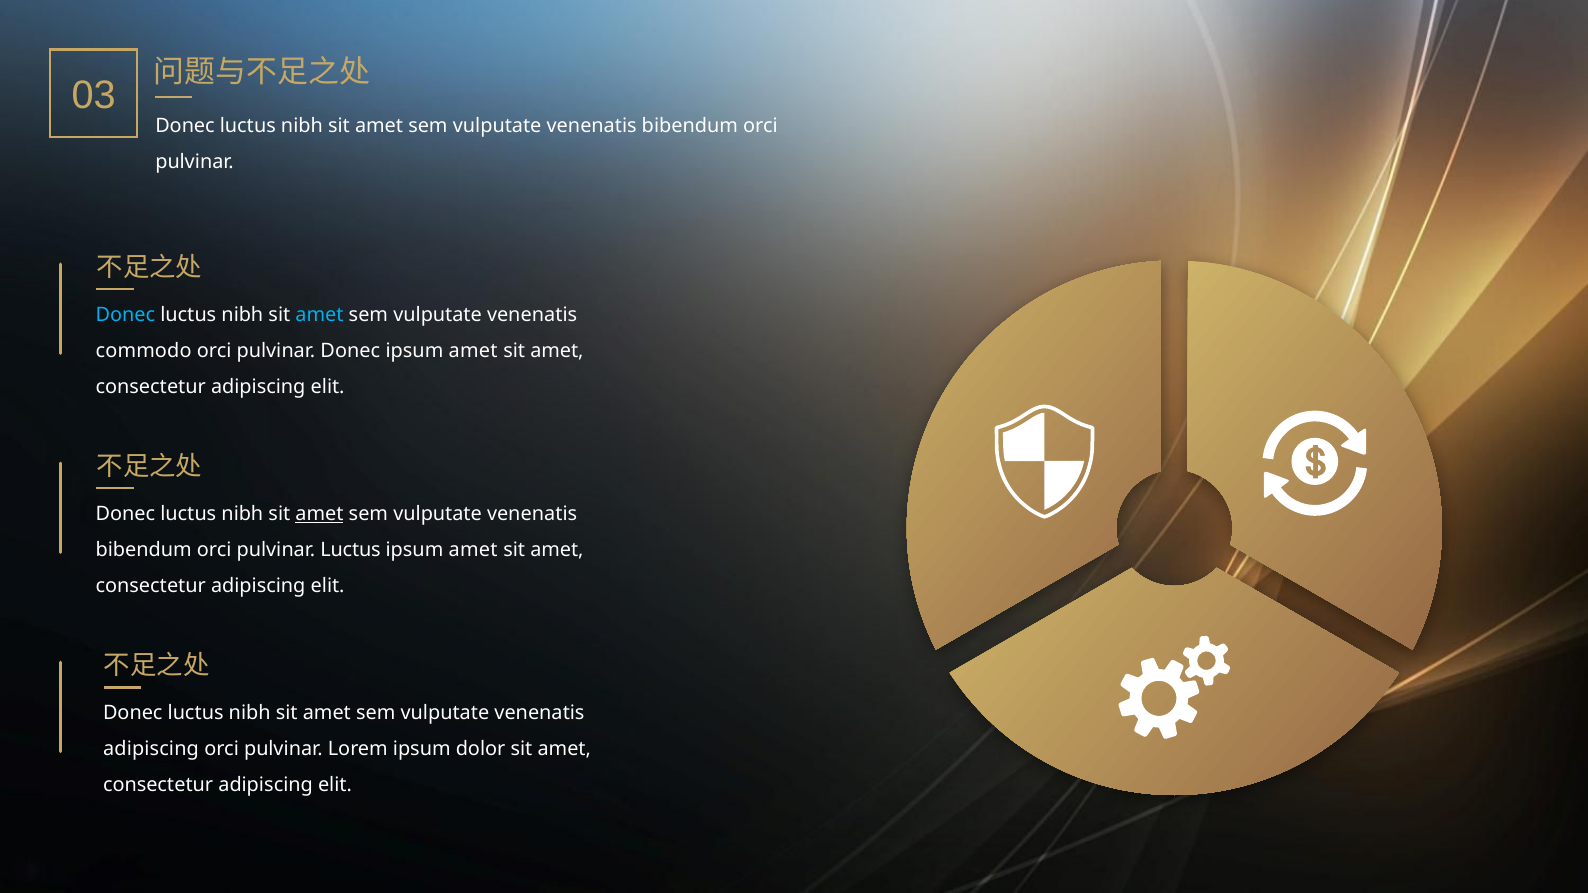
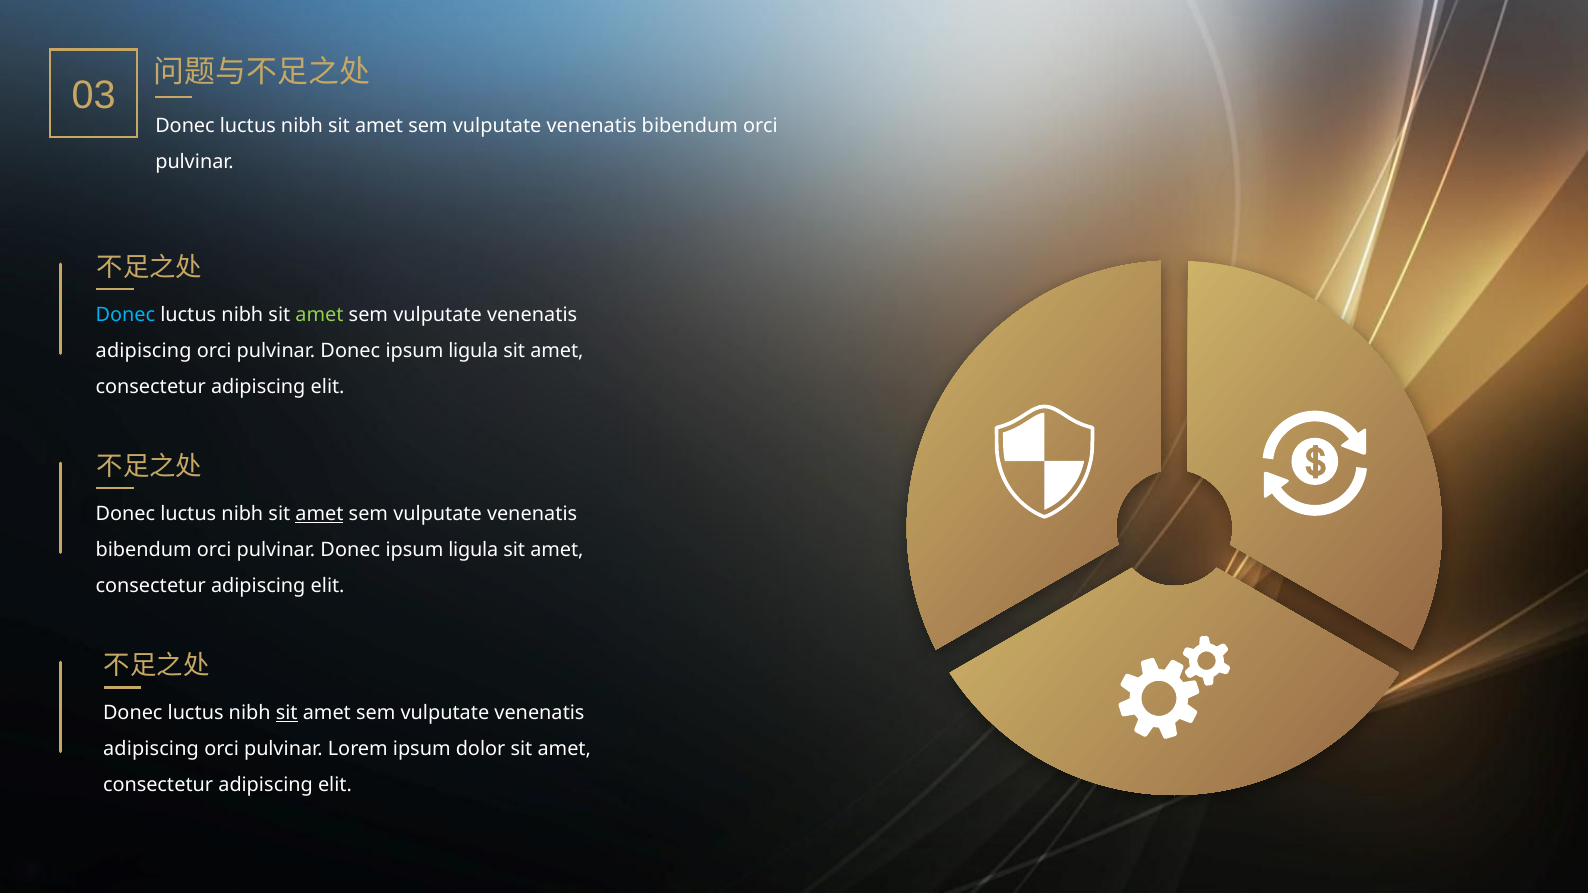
amet at (319, 315) colour: light blue -> light green
commodo at (144, 351): commodo -> adipiscing
amet at (473, 351): amet -> ligula
bibendum orci pulvinar Luctus: Luctus -> Donec
amet at (473, 550): amet -> ligula
sit at (287, 713) underline: none -> present
